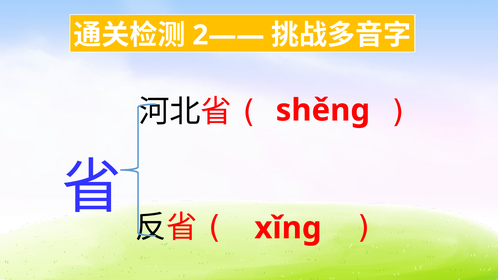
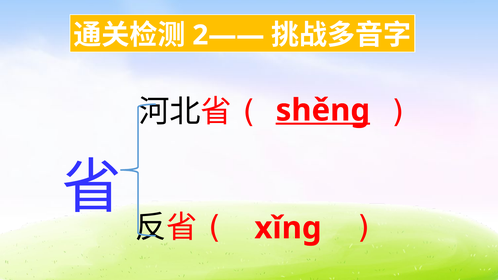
shěng underline: none -> present
